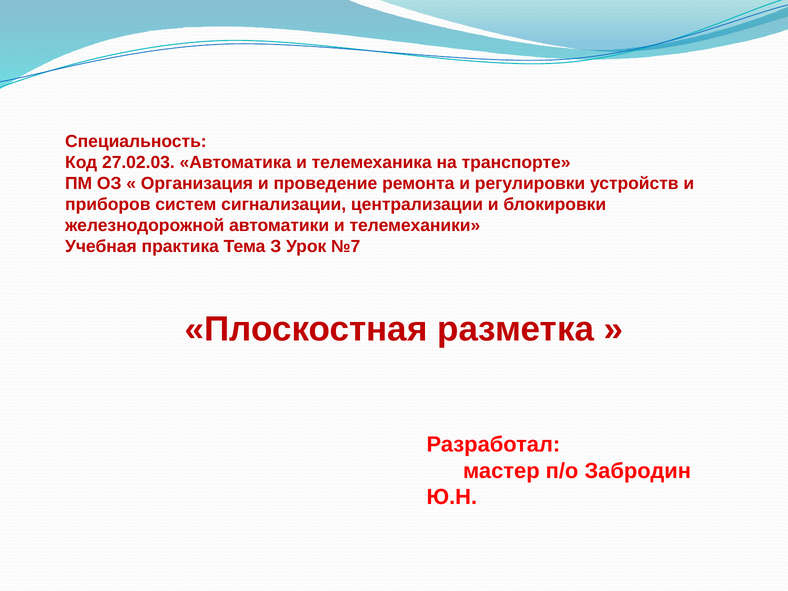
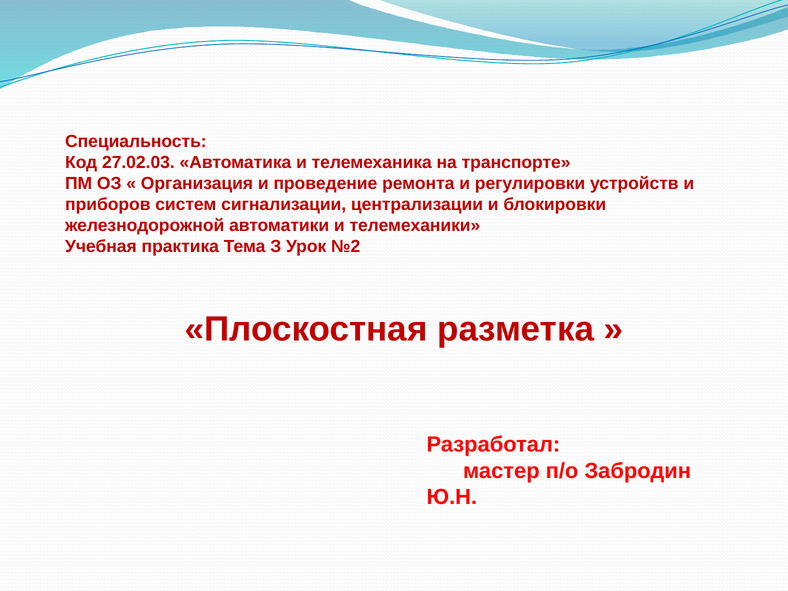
№7: №7 -> №2
